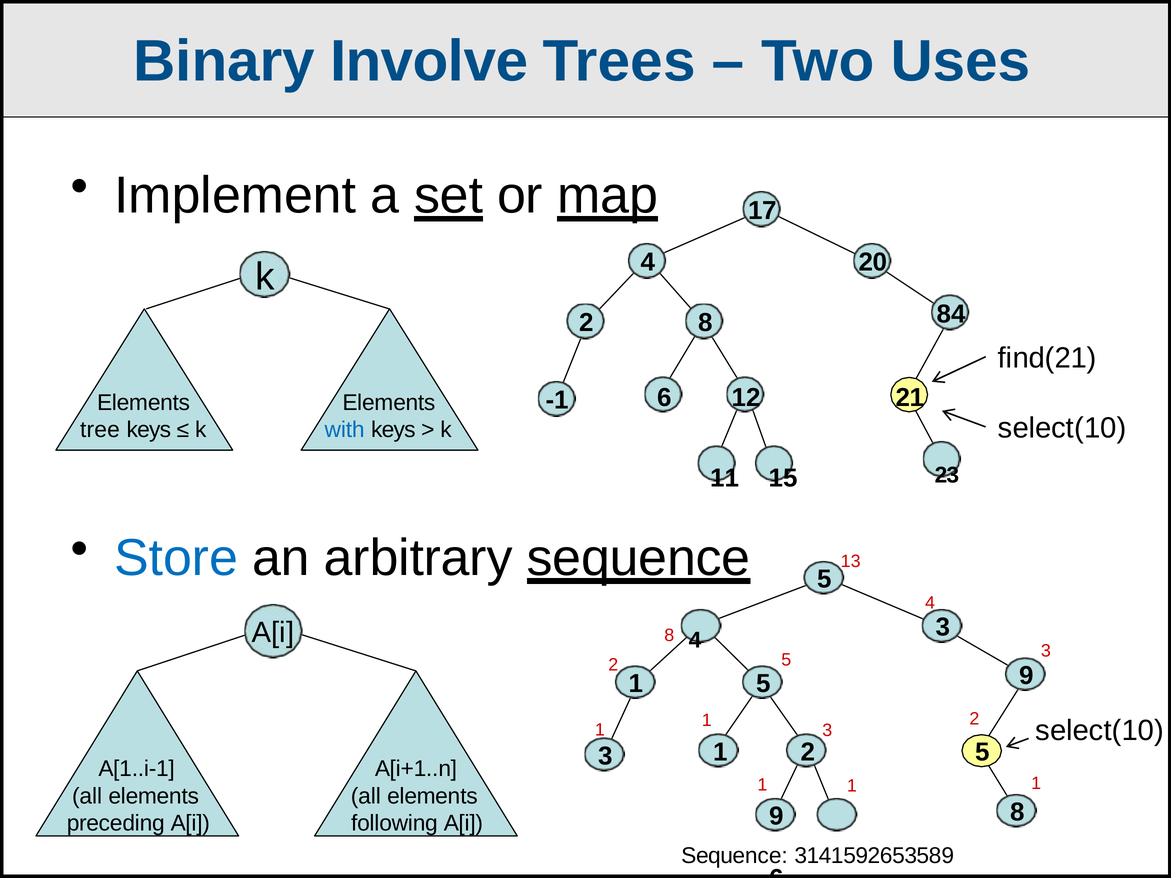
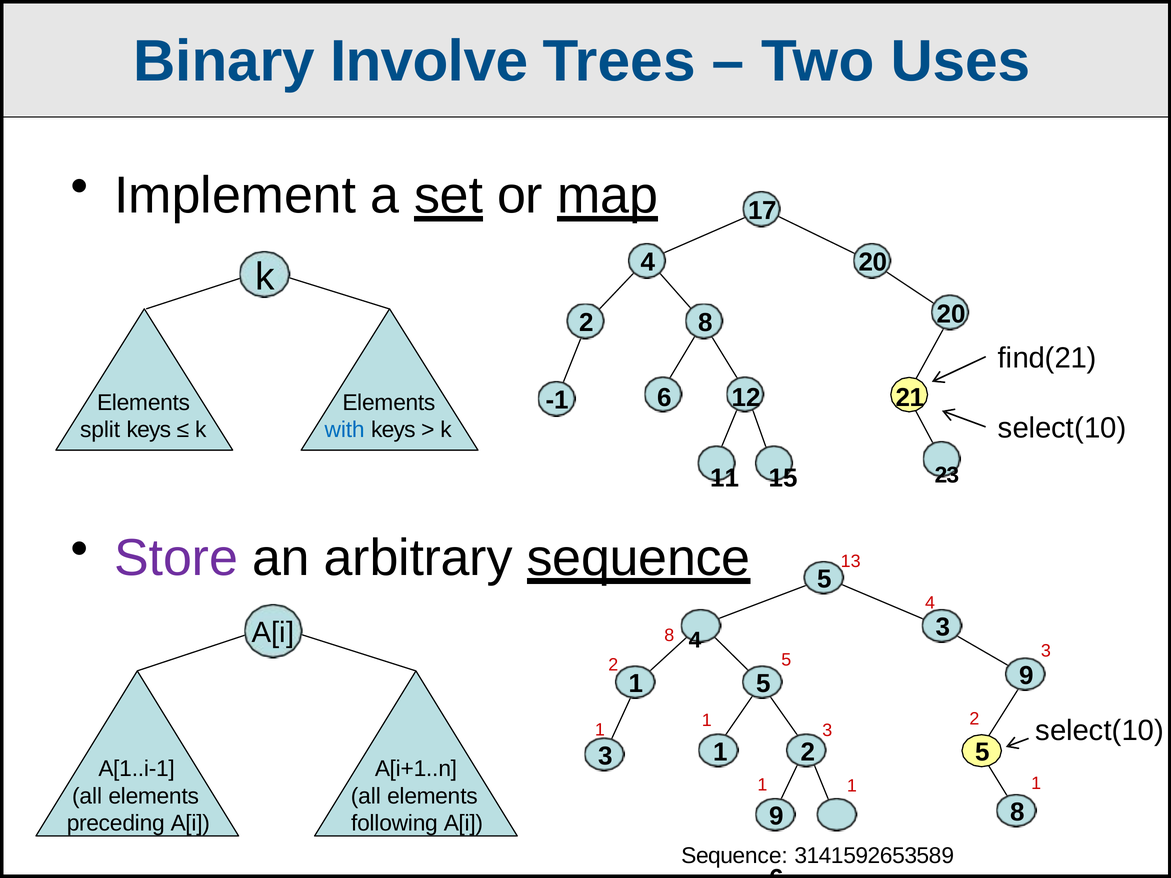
2 84: 84 -> 20
tree: tree -> split
Store colour: blue -> purple
